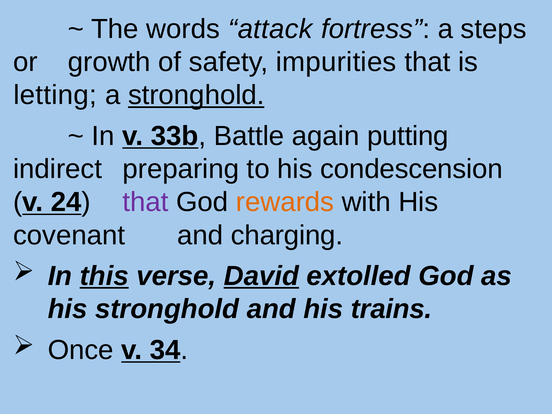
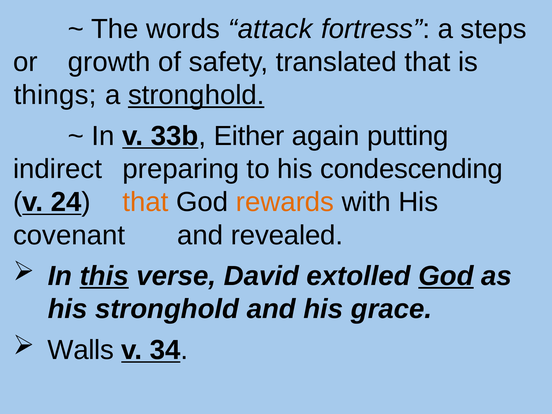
impurities: impurities -> translated
letting: letting -> things
Battle: Battle -> Either
condescension: condescension -> condescending
that at (146, 202) colour: purple -> orange
charging: charging -> revealed
David underline: present -> none
God at (446, 276) underline: none -> present
trains: trains -> grace
Once: Once -> Walls
